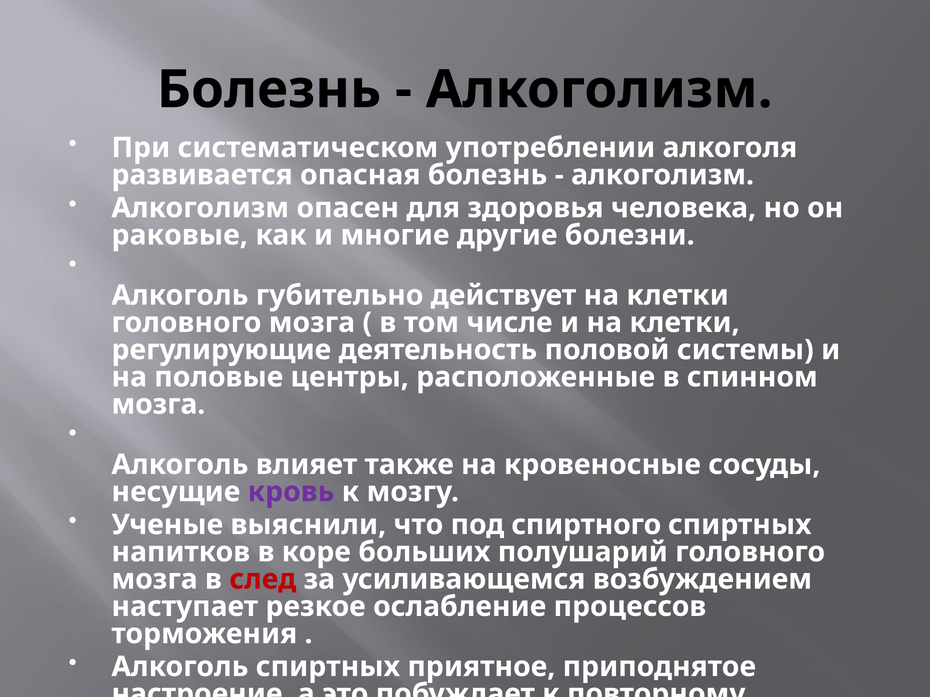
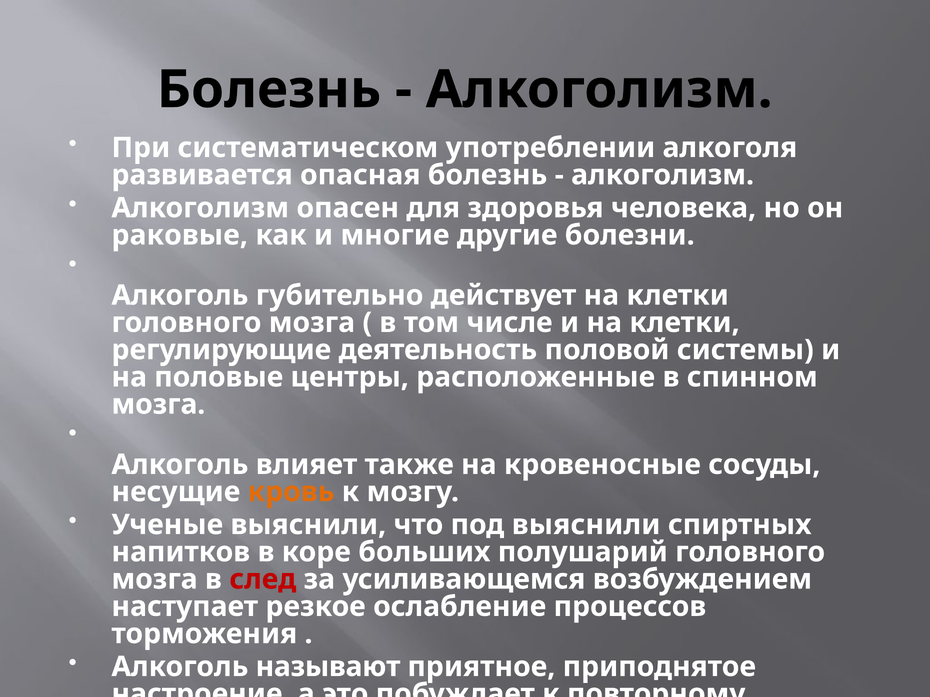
кровь colour: purple -> orange
под спиртного: спиртного -> выяснили
Алкоголь спиртных: спиртных -> называют
